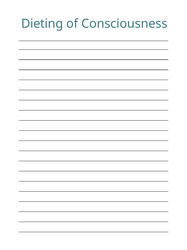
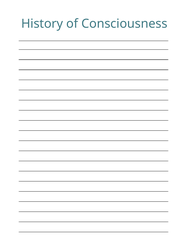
Dieting: Dieting -> History
